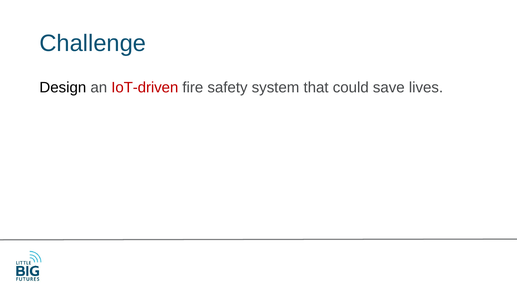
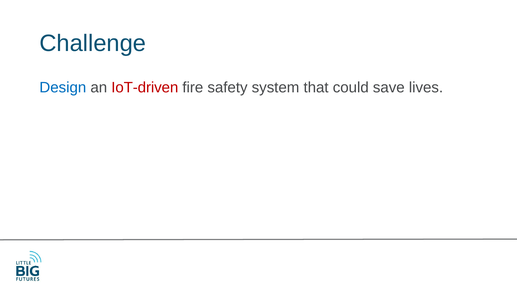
Design colour: black -> blue
